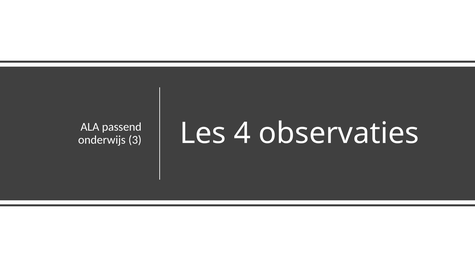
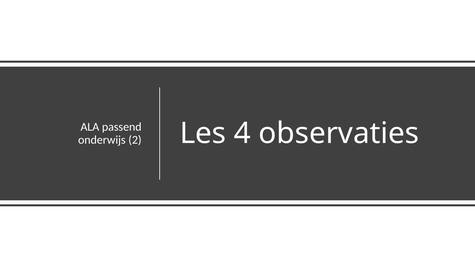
3: 3 -> 2
